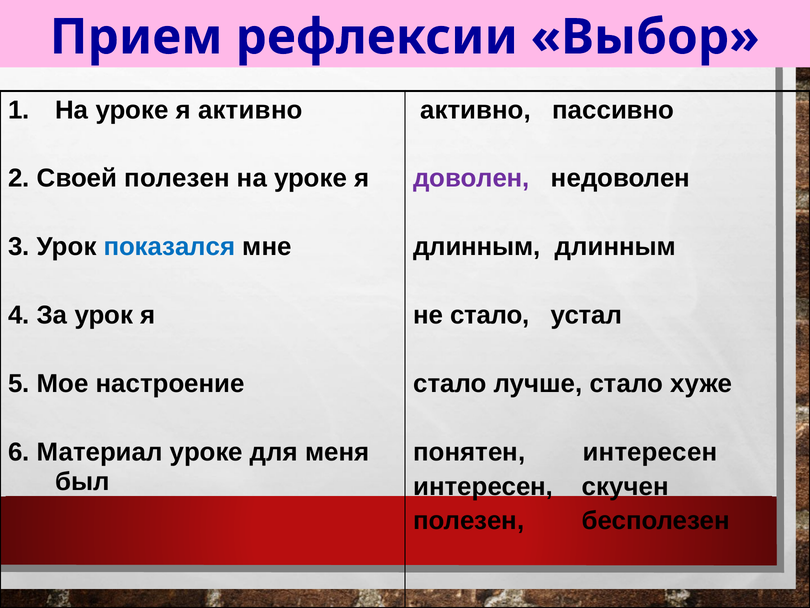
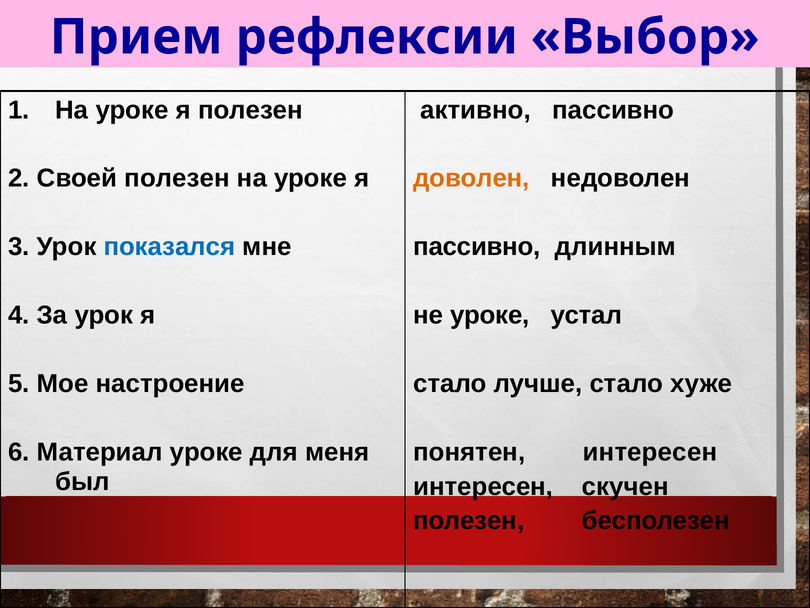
я активно: активно -> полезен
доволен colour: purple -> orange
длинным at (477, 247): длинным -> пассивно
не стало: стало -> уроке
